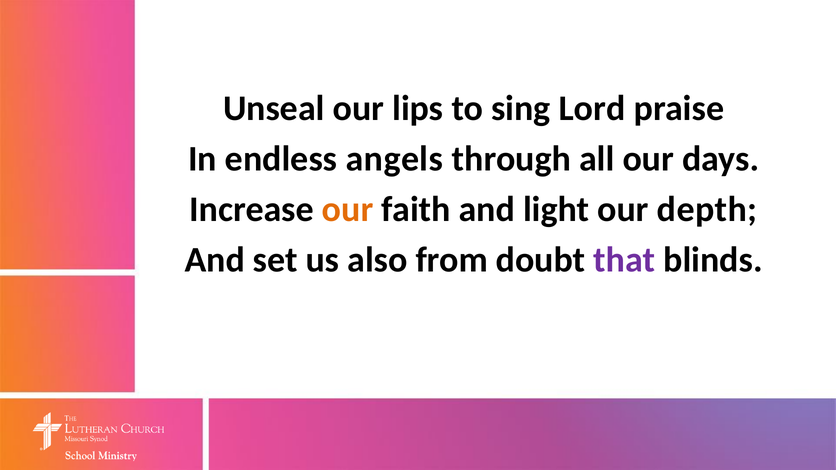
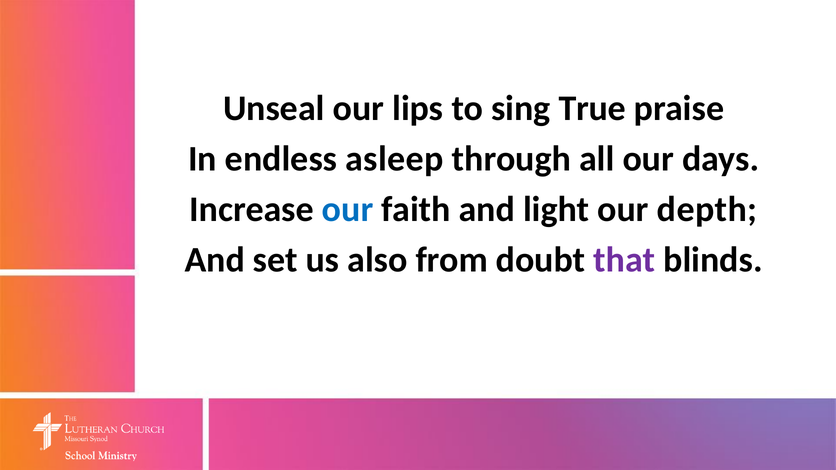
Lord: Lord -> True
angels: angels -> asleep
our at (348, 209) colour: orange -> blue
